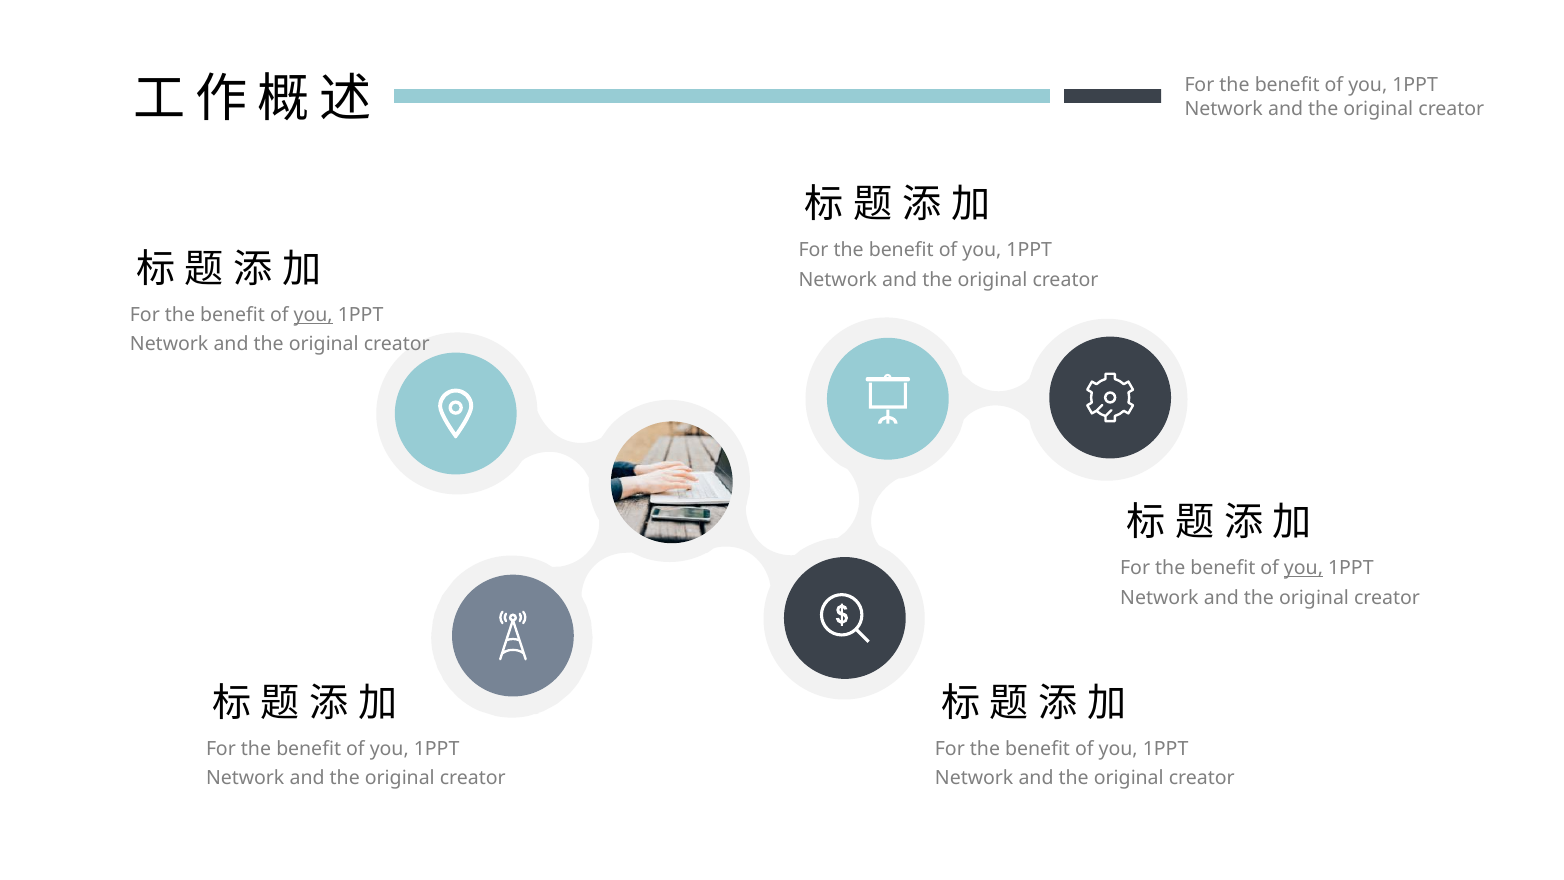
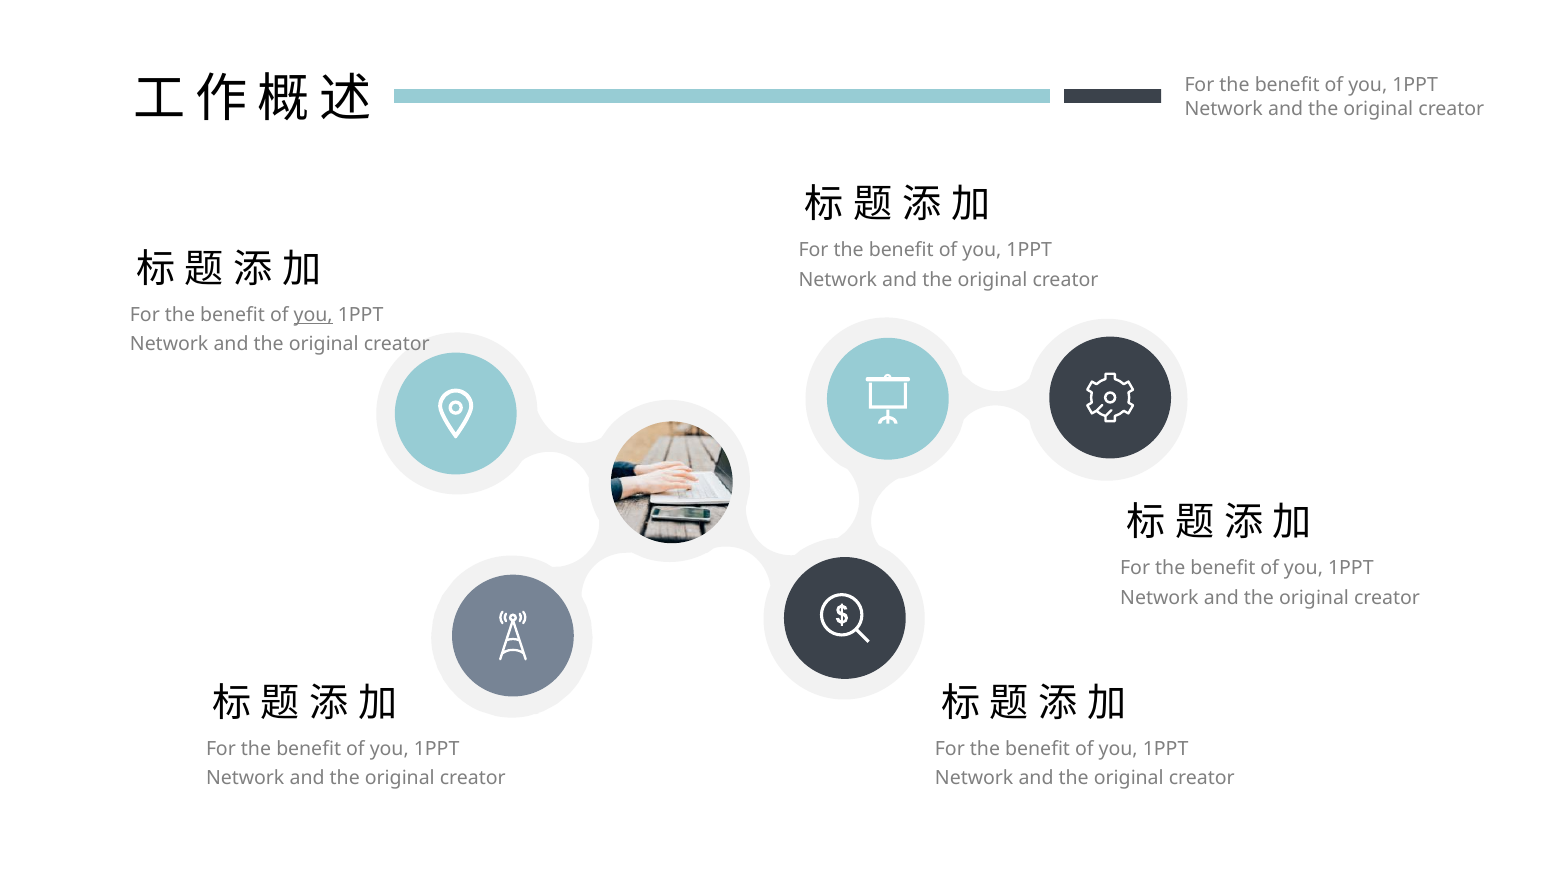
you at (1304, 568) underline: present -> none
